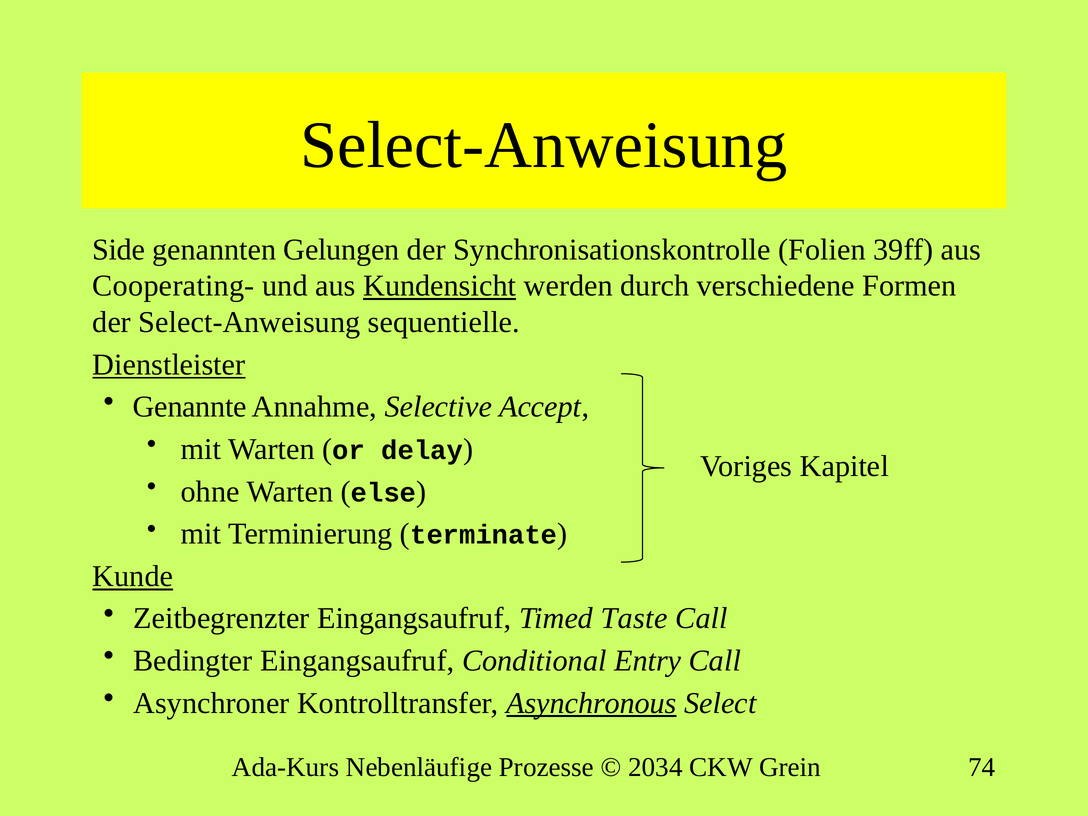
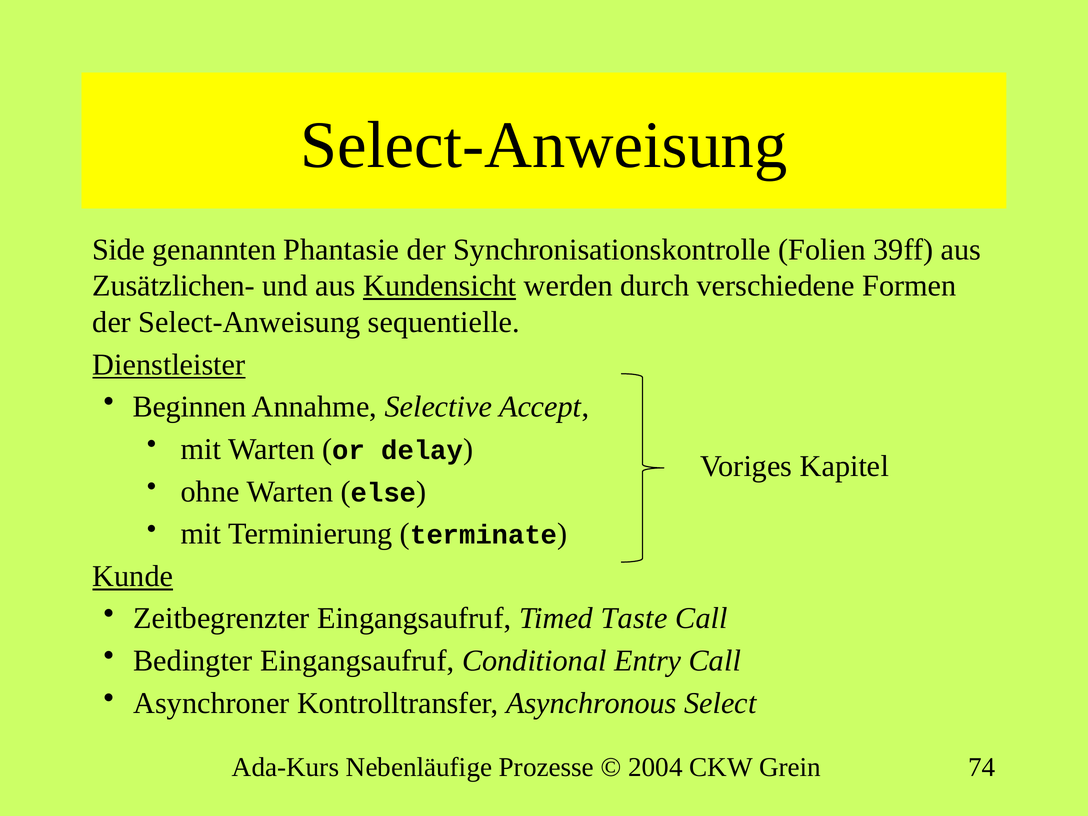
Gelungen: Gelungen -> Phantasie
Cooperating-: Cooperating- -> Zusätzlichen-
Genannte: Genannte -> Beginnen
Asynchronous underline: present -> none
2034: 2034 -> 2004
